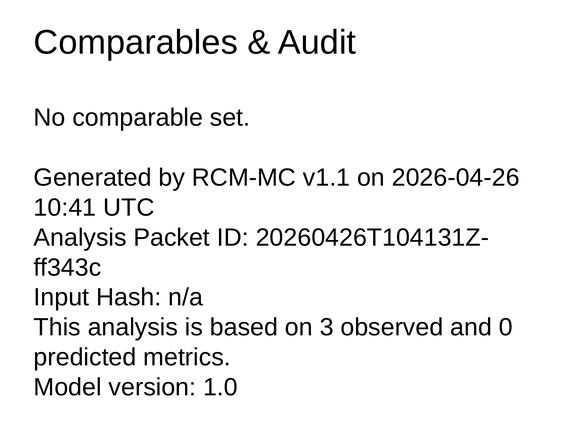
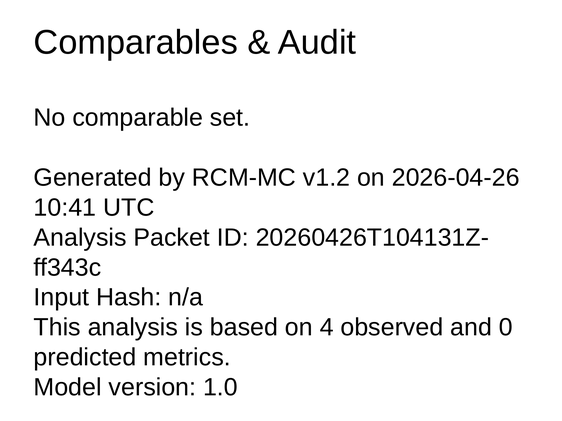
v1.1: v1.1 -> v1.2
3: 3 -> 4
